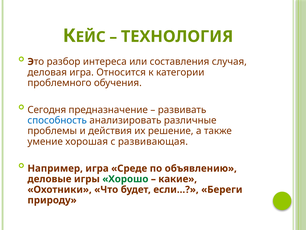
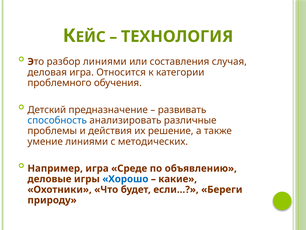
разбор интереса: интереса -> линиями
Сегодня: Сегодня -> Детский
умение хорошая: хорошая -> линиями
развивающая: развивающая -> методических
Хорошо colour: green -> blue
